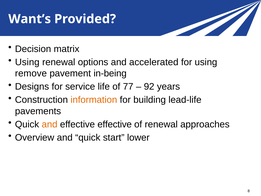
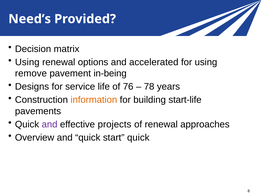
Want’s: Want’s -> Need’s
77: 77 -> 76
92: 92 -> 78
lead-life: lead-life -> start-life
and at (50, 124) colour: orange -> purple
effective effective: effective -> projects
start lower: lower -> quick
